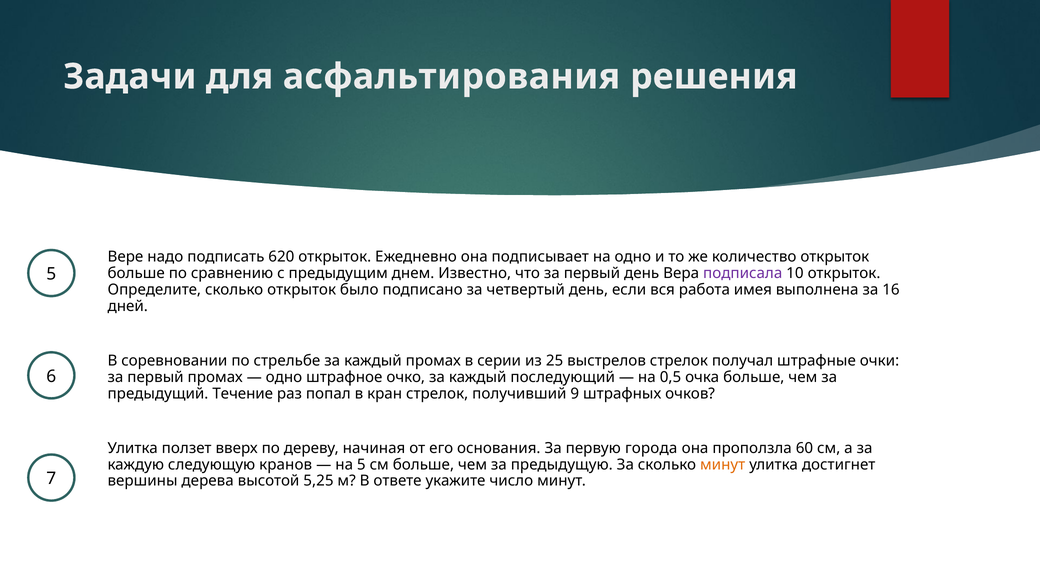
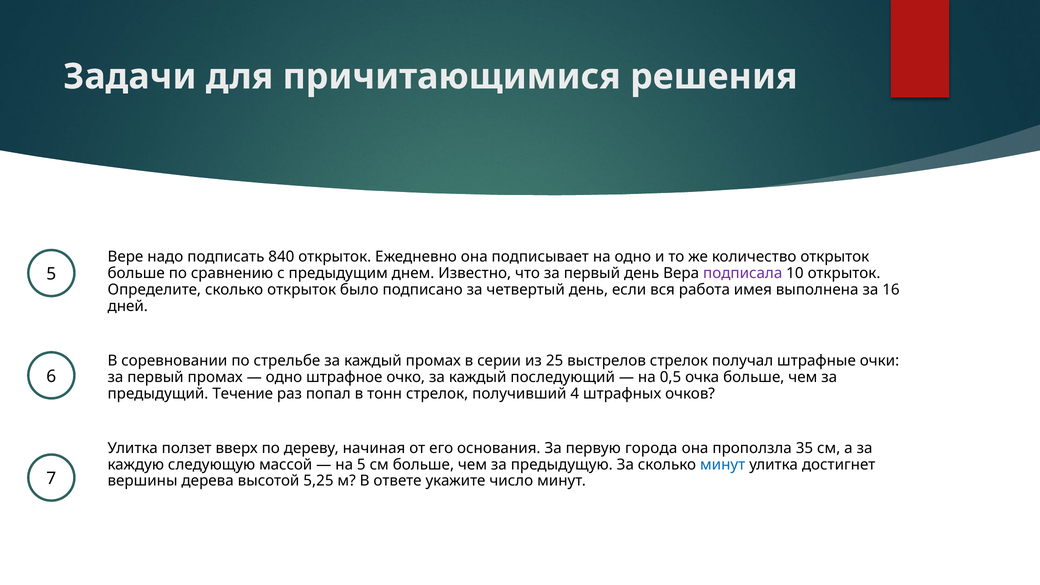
асфальтирования: асфальтирования -> причитающимися
620: 620 -> 840
кран: кран -> тонн
9: 9 -> 4
60: 60 -> 35
кранов: кранов -> массой
минут at (723, 465) colour: orange -> blue
